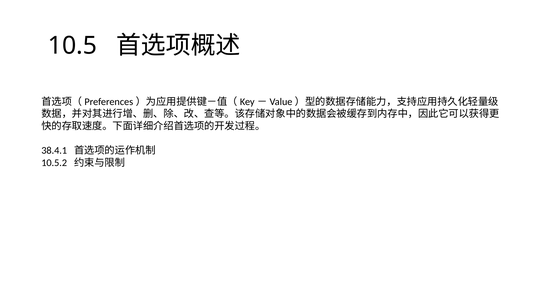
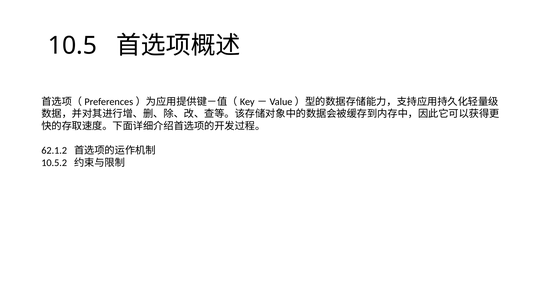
38.4.1: 38.4.1 -> 62.1.2
